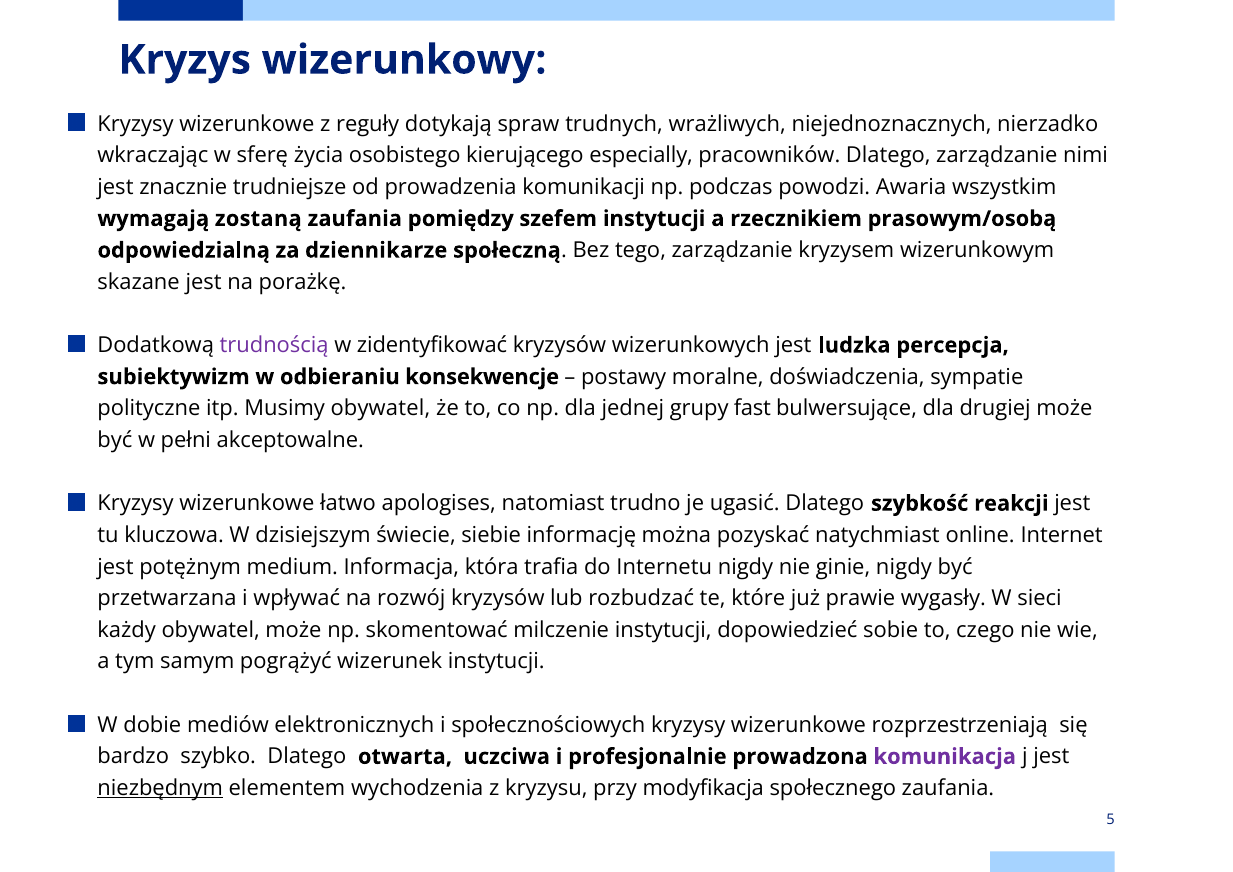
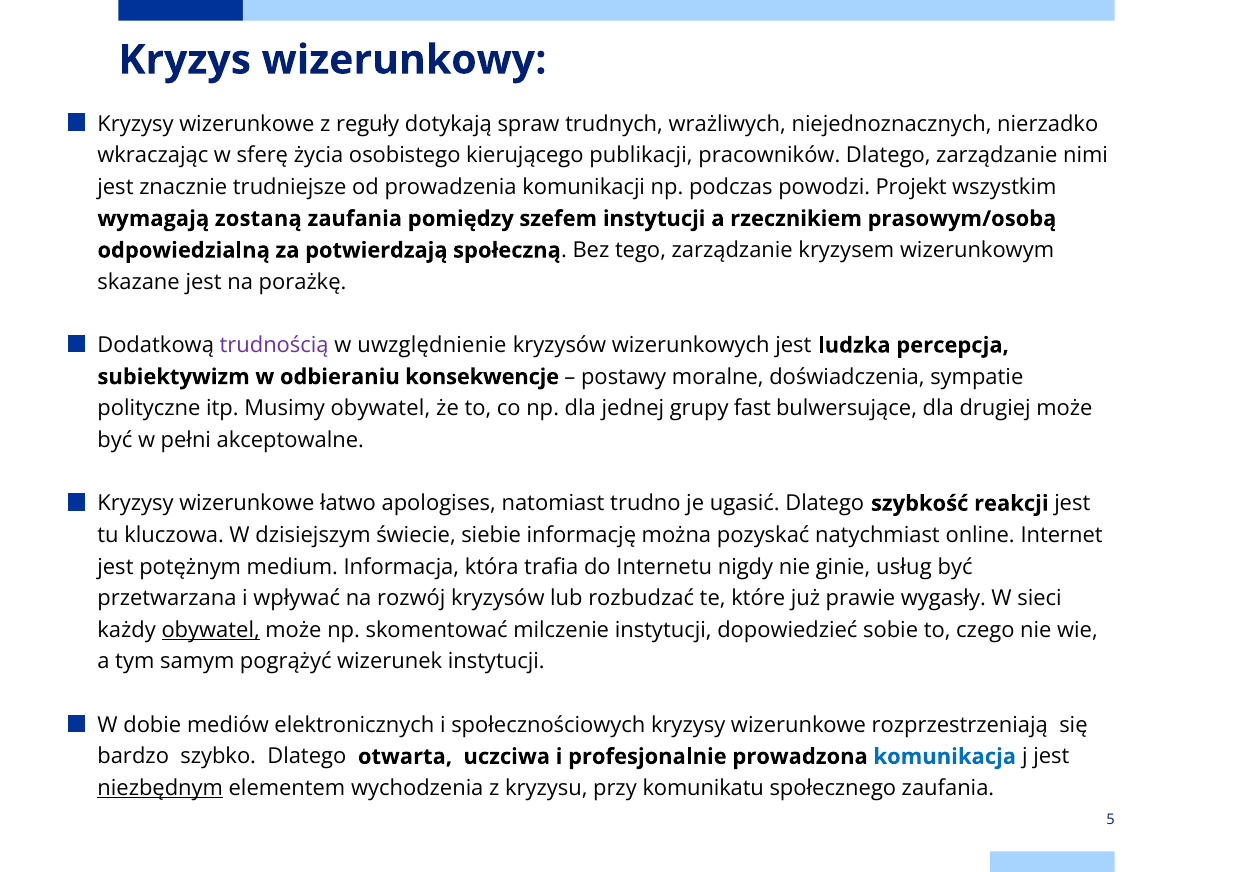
especially: especially -> publikacji
Awaria: Awaria -> Projekt
dziennikarze: dziennikarze -> potwierdzają
zidentyfikować: zidentyfikować -> uwzględnienie
ginie nigdy: nigdy -> usług
obywatel at (211, 630) underline: none -> present
komunikacja colour: purple -> blue
modyfikacja: modyfikacja -> komunikatu
